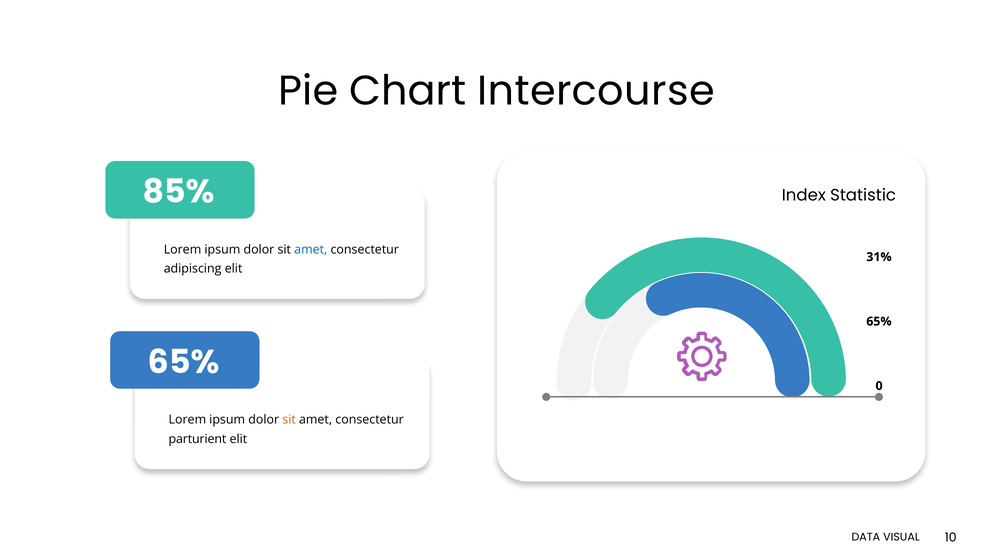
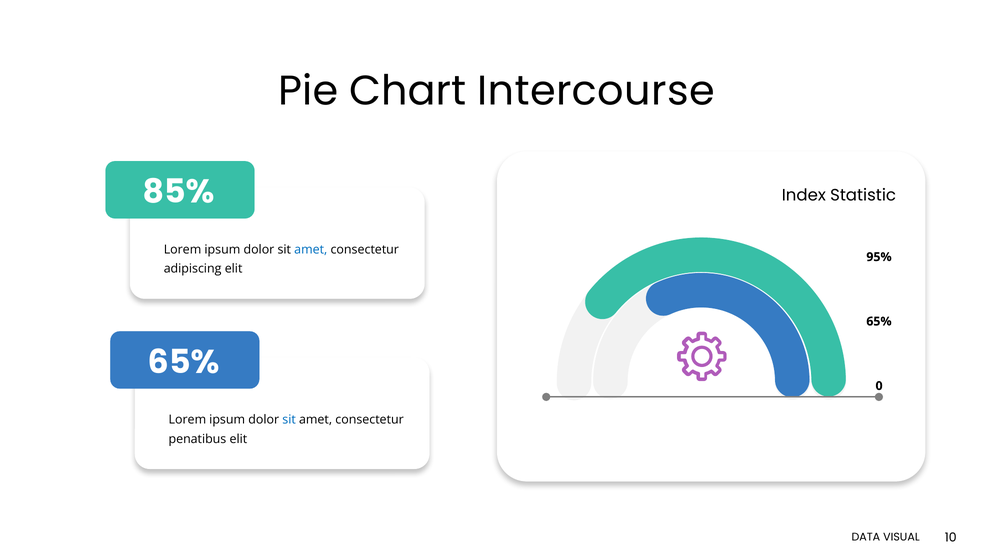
31%: 31% -> 95%
sit at (289, 420) colour: orange -> blue
parturient: parturient -> penatibus
